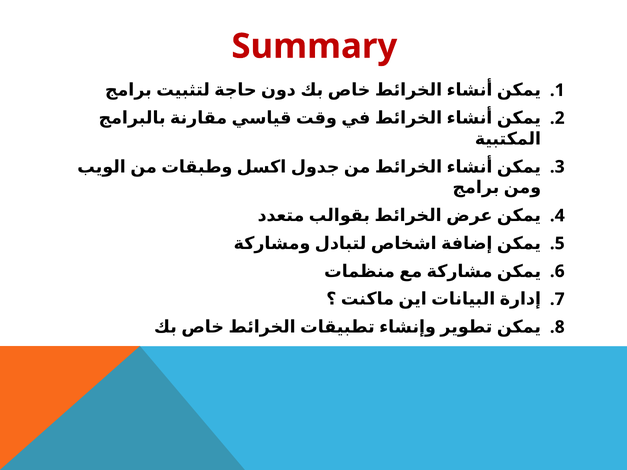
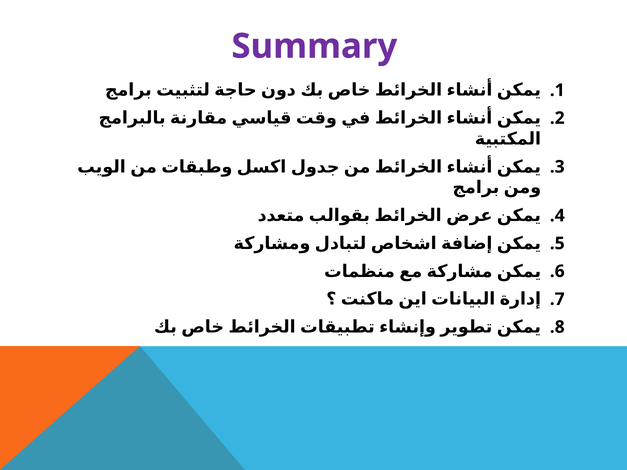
Summary colour: red -> purple
